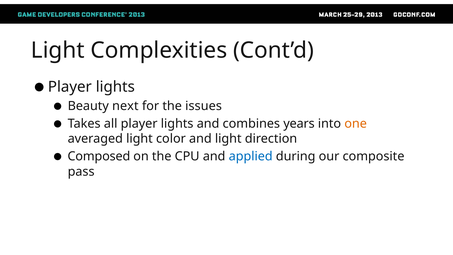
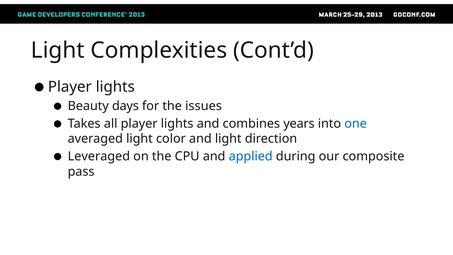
next: next -> days
one colour: orange -> blue
Composed: Composed -> Leveraged
